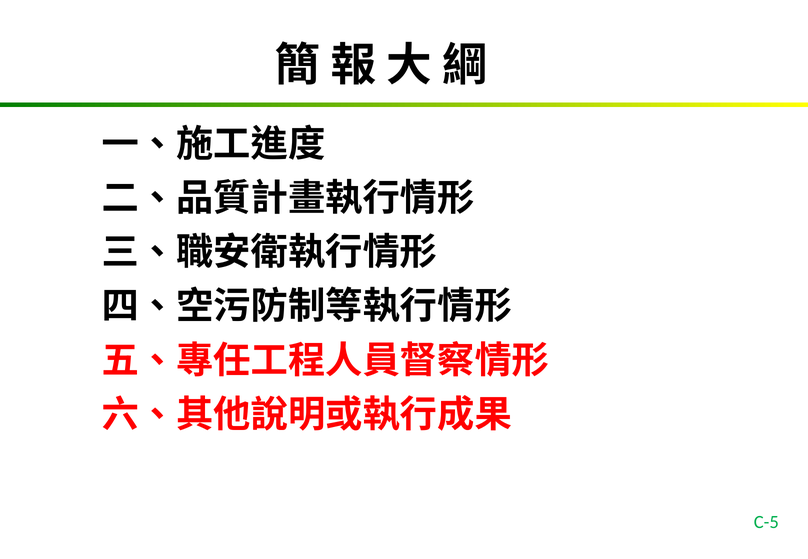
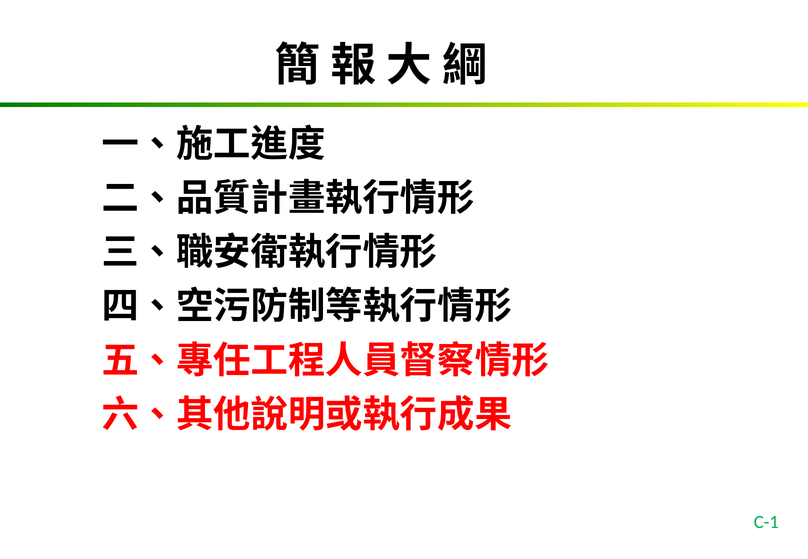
C-5: C-5 -> C-1
